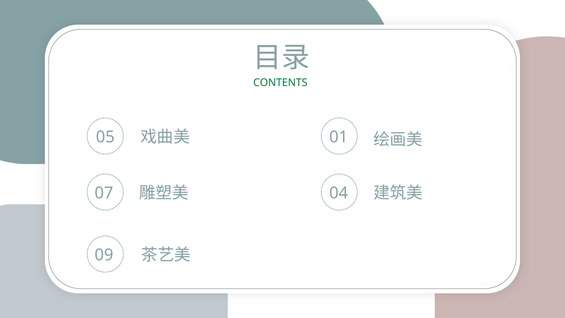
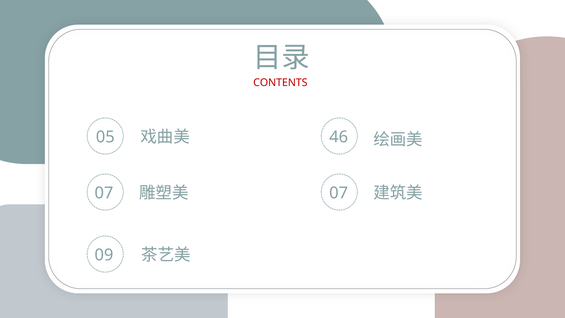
CONTENTS colour: green -> red
01: 01 -> 46
04 at (339, 193): 04 -> 07
